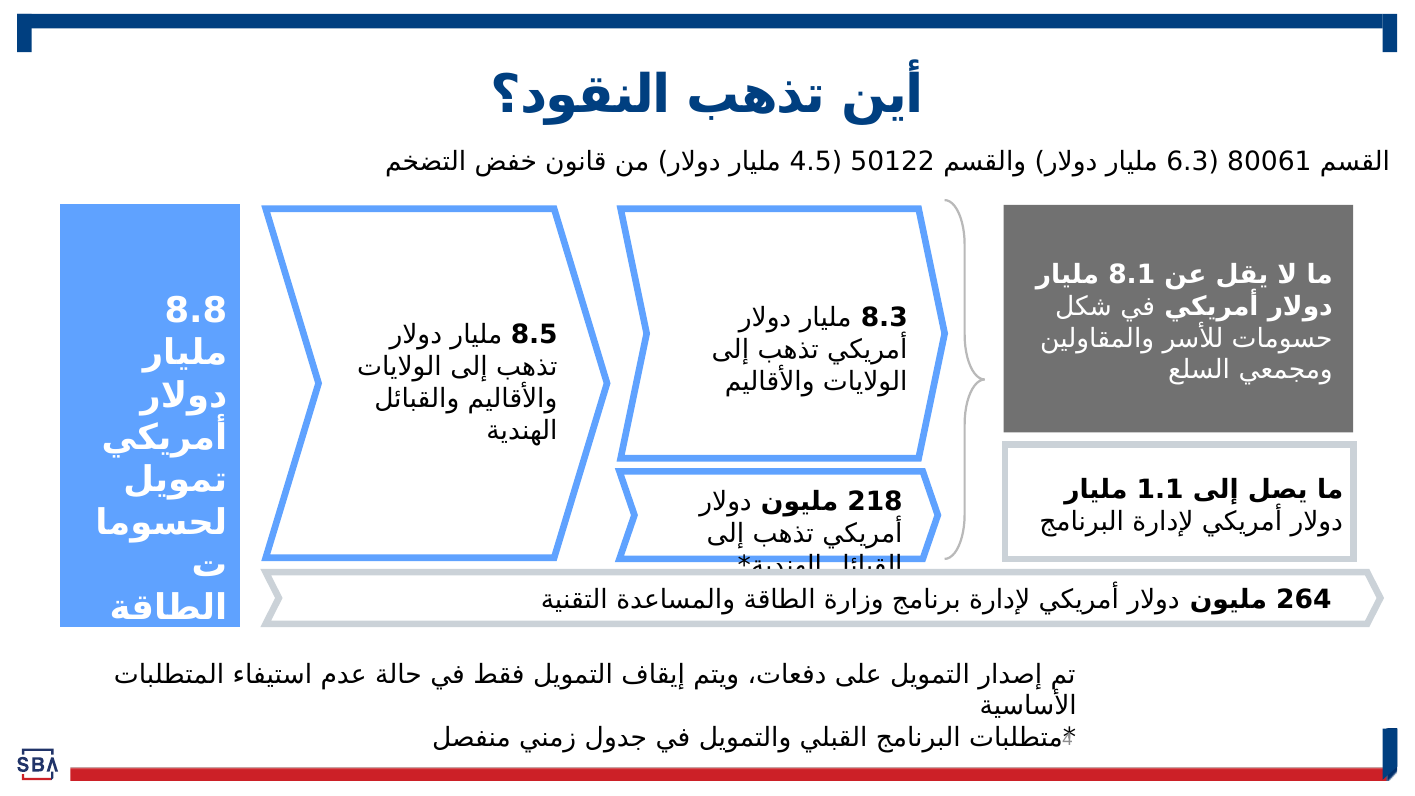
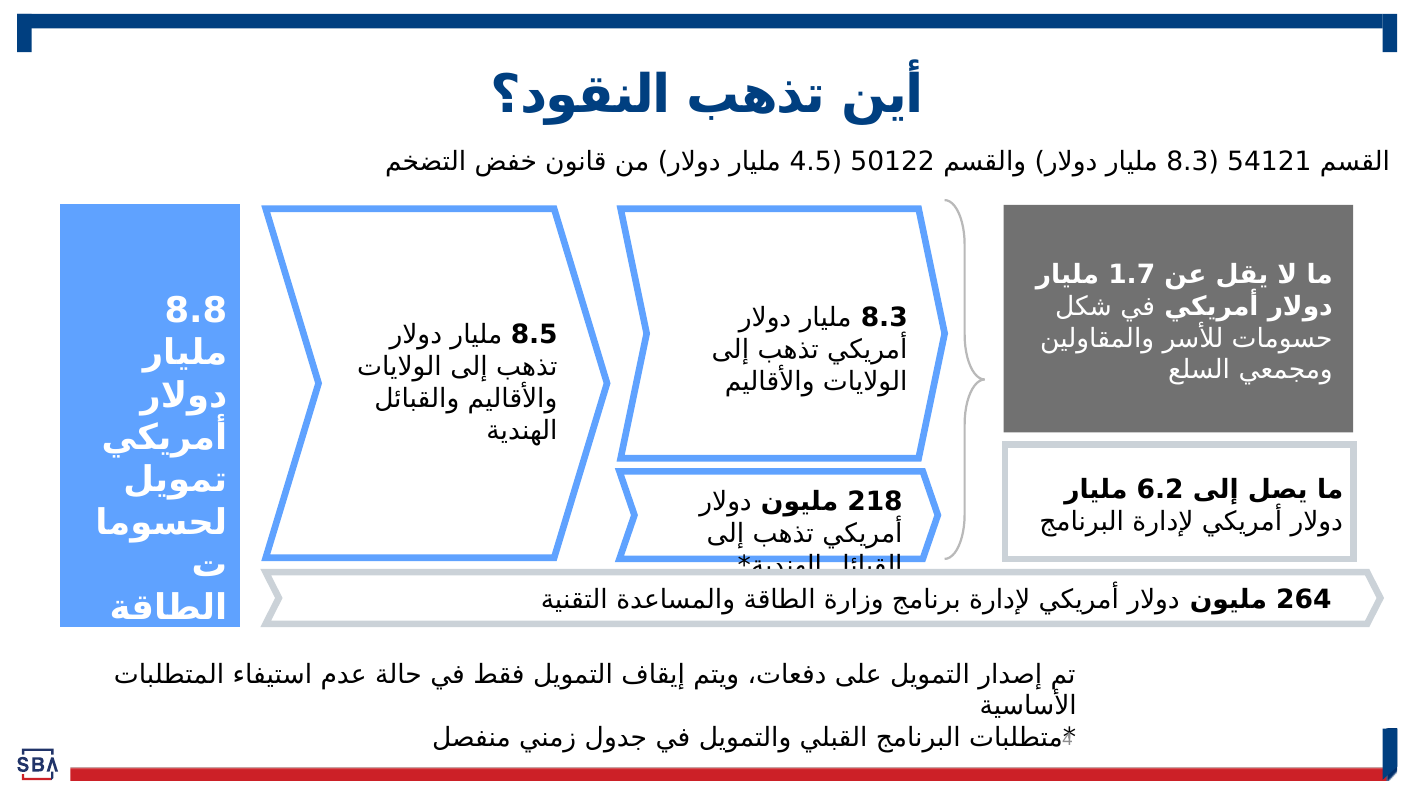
6.3 at (1187, 161): 6.3 -> 8.3
80061: 80061 -> 54121
8.1: 8.1 -> 1.7
1.1: 1.1 -> 6.2
